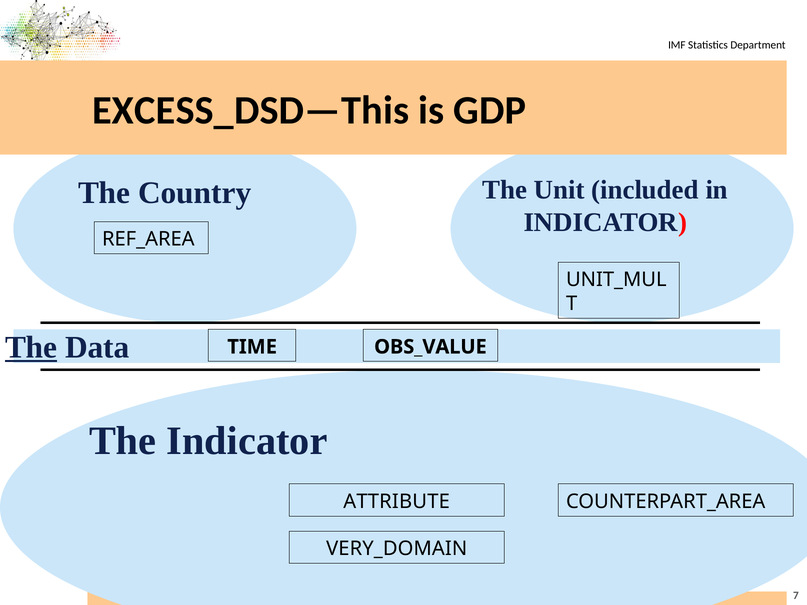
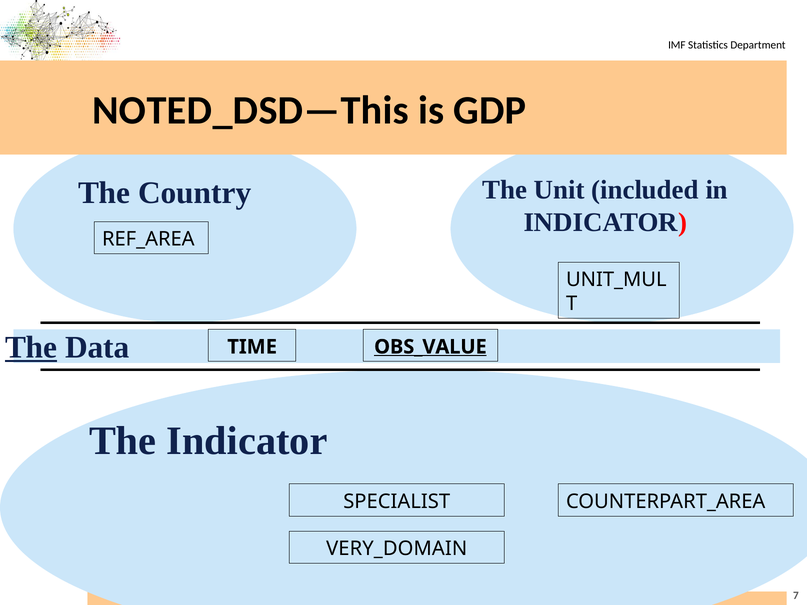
EXCESS_DSD—This: EXCESS_DSD—This -> NOTED_DSD—This
OBS_VALUE underline: none -> present
ATTRIBUTE: ATTRIBUTE -> SPECIALIST
